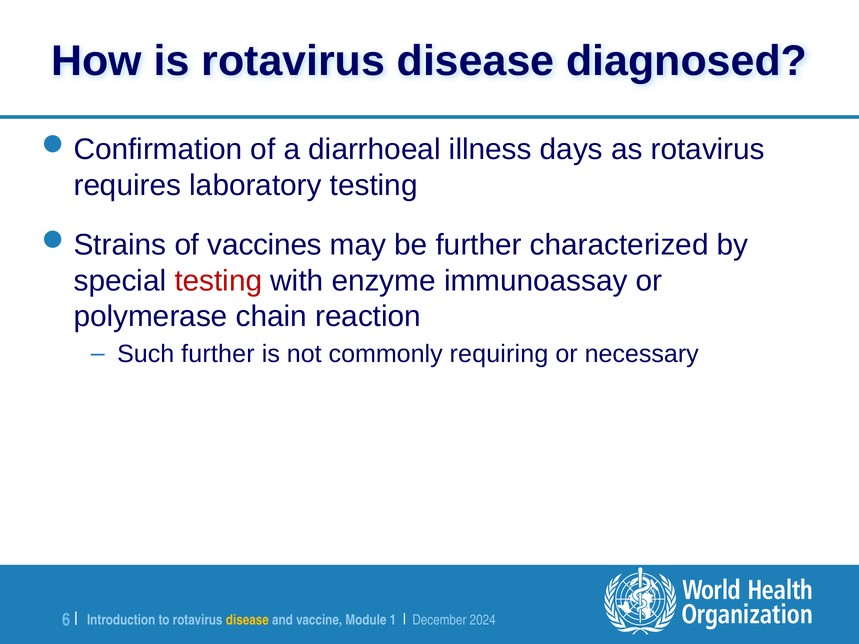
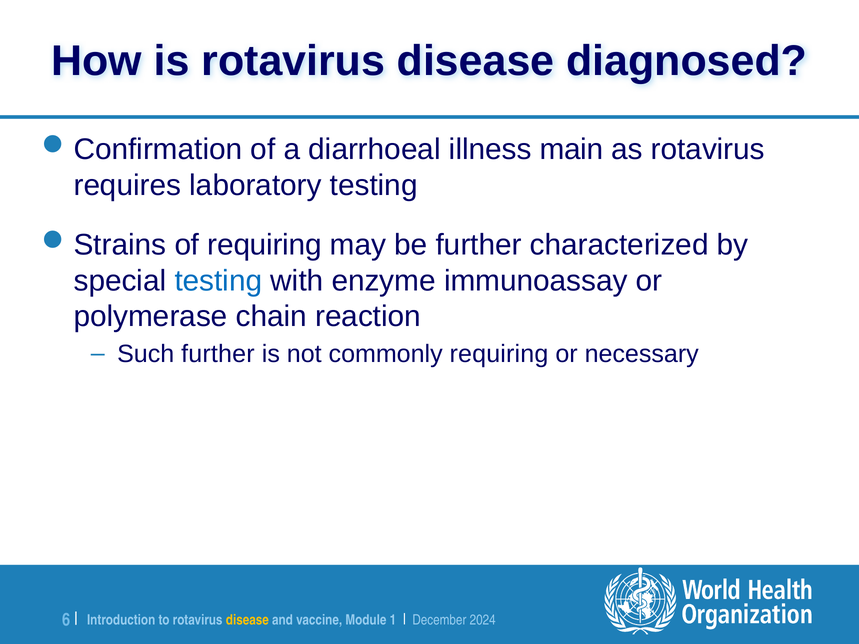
days: days -> main
of vaccines: vaccines -> requiring
testing at (218, 281) colour: red -> blue
